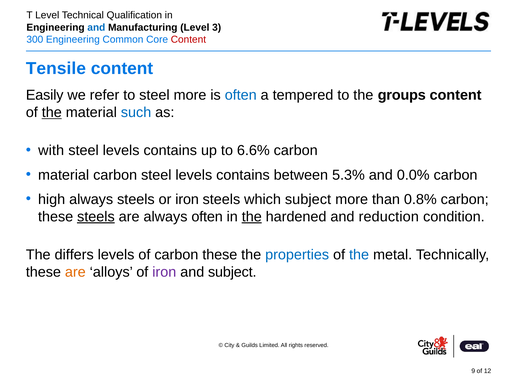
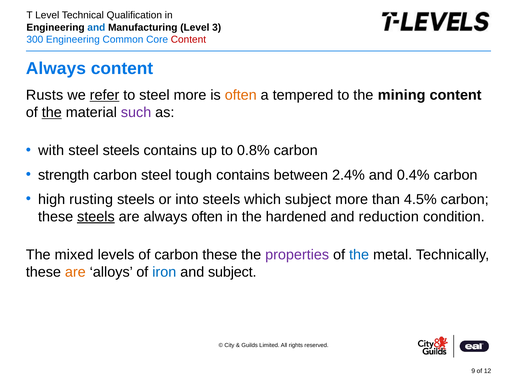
Tensile at (56, 69): Tensile -> Always
Easily: Easily -> Rusts
refer underline: none -> present
often at (241, 95) colour: blue -> orange
groups: groups -> mining
such colour: blue -> purple
levels at (121, 150): levels -> steels
6.6%: 6.6% -> 0.8%
material at (64, 175): material -> strength
carbon steel levels: levels -> tough
5.3%: 5.3% -> 2.4%
0.0%: 0.0% -> 0.4%
high always: always -> rusting
or iron: iron -> into
0.8%: 0.8% -> 4.5%
the at (252, 216) underline: present -> none
differs: differs -> mixed
properties colour: blue -> purple
iron at (164, 272) colour: purple -> blue
